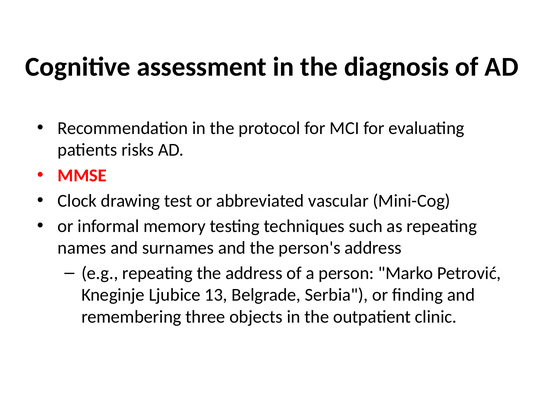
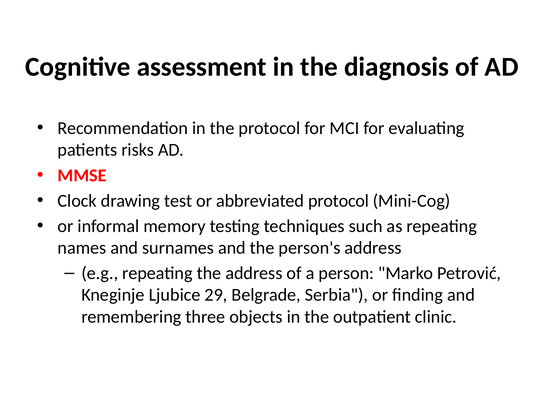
abbreviated vascular: vascular -> protocol
13: 13 -> 29
